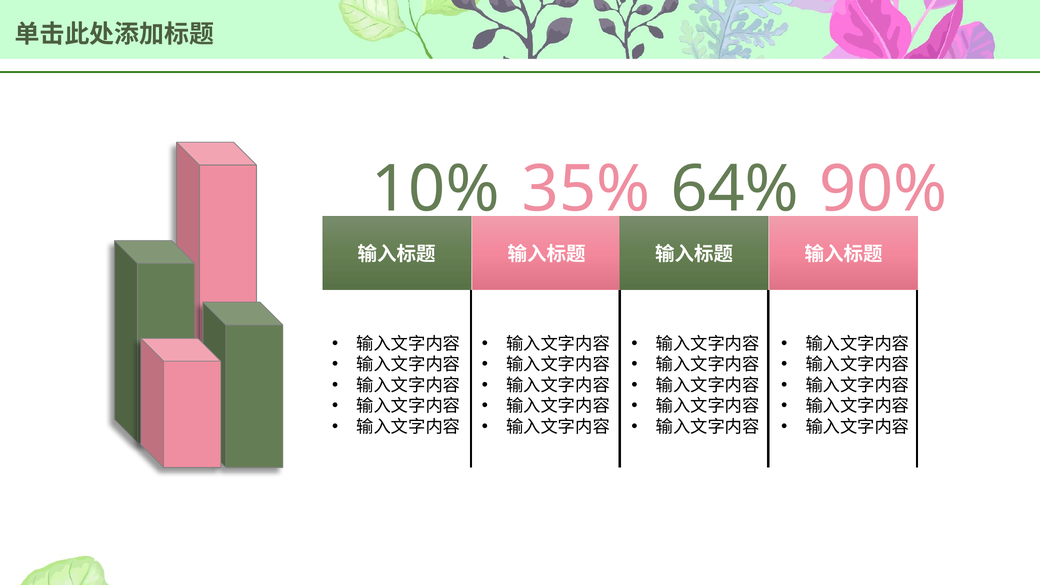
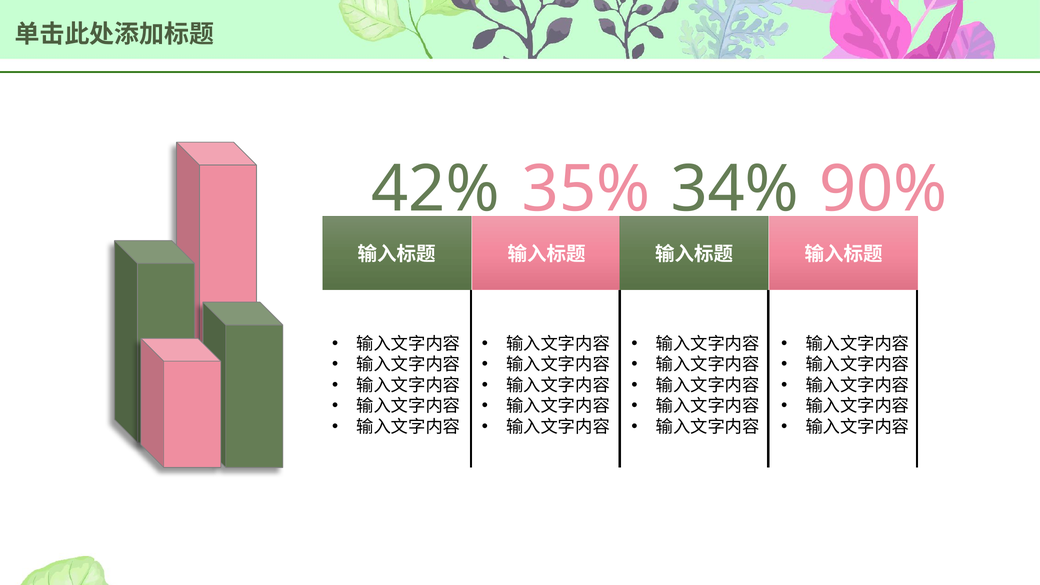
10%: 10% -> 42%
64%: 64% -> 34%
